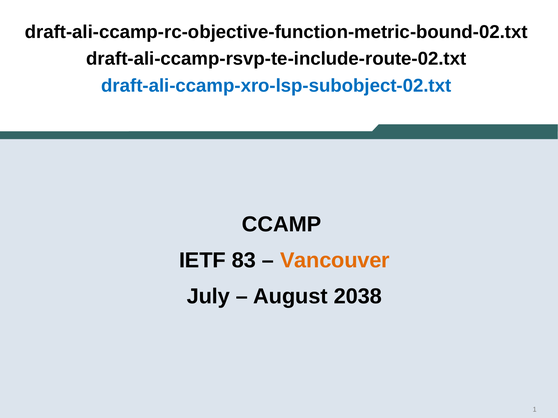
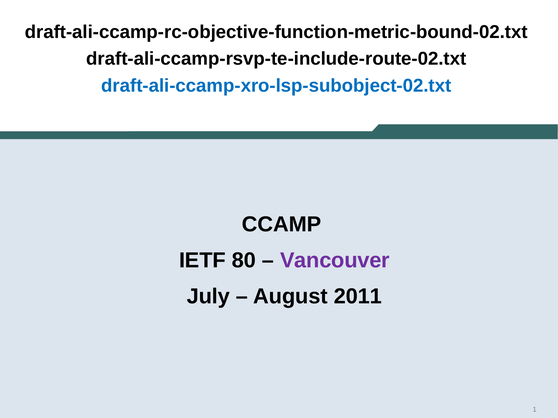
83: 83 -> 80
Vancouver colour: orange -> purple
2038: 2038 -> 2011
